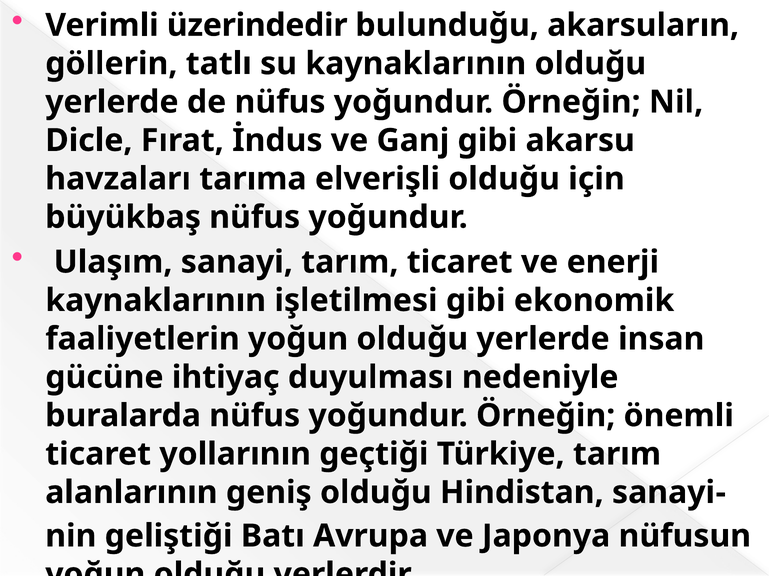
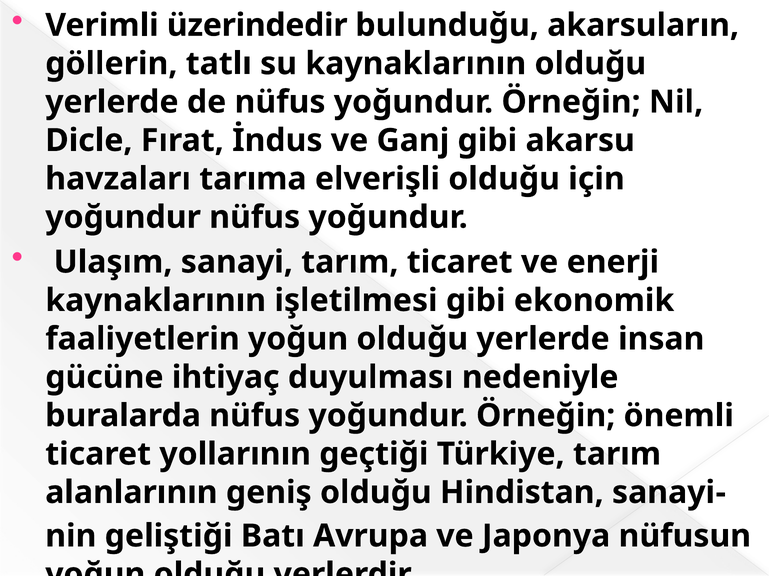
büyükbaş at (123, 217): büyükbaş -> yoğundur
